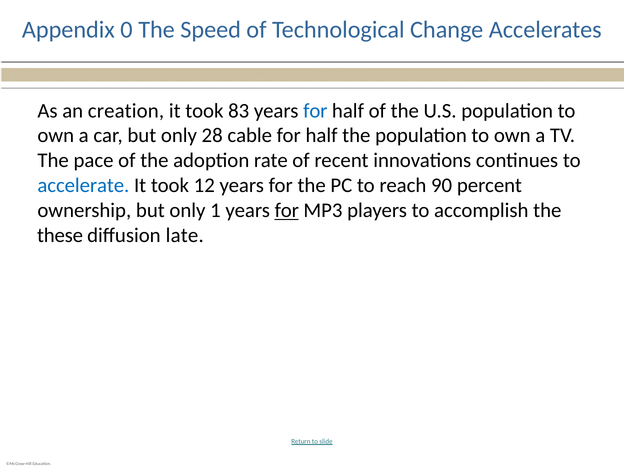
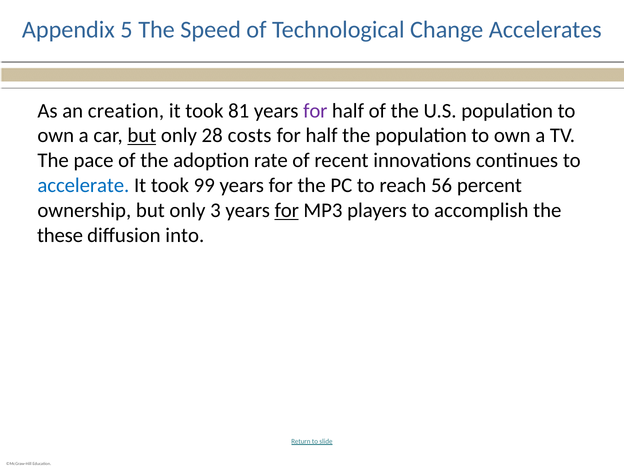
0: 0 -> 5
83: 83 -> 81
for at (315, 111) colour: blue -> purple
but at (142, 136) underline: none -> present
cable: cable -> costs
12: 12 -> 99
90: 90 -> 56
1: 1 -> 3
late: late -> into
